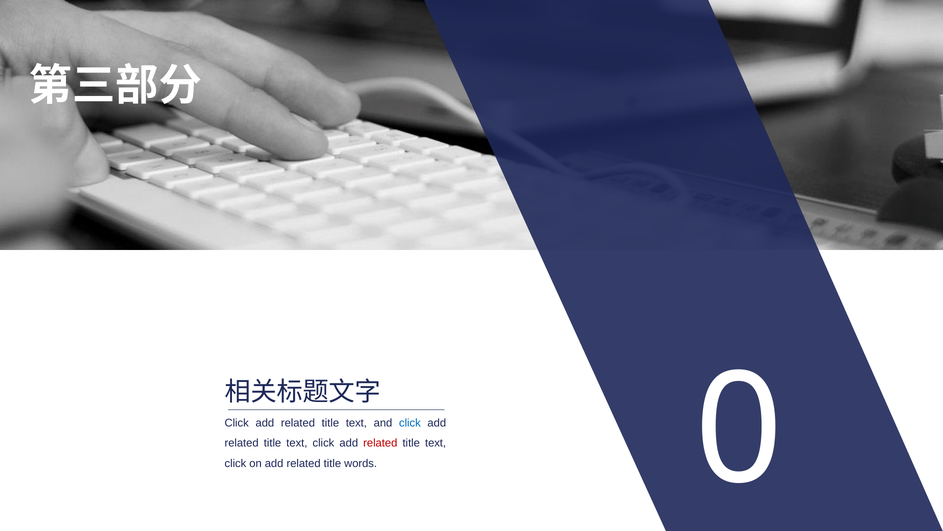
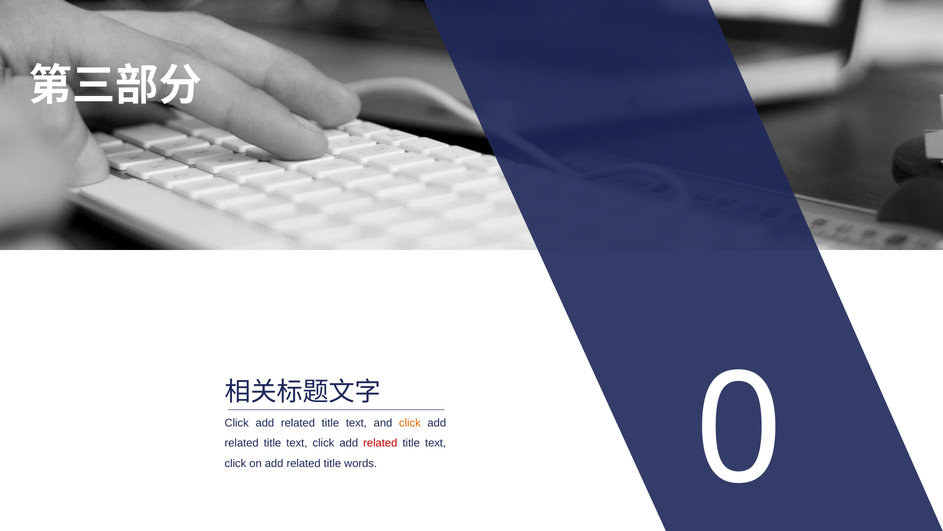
click at (410, 423) colour: blue -> orange
